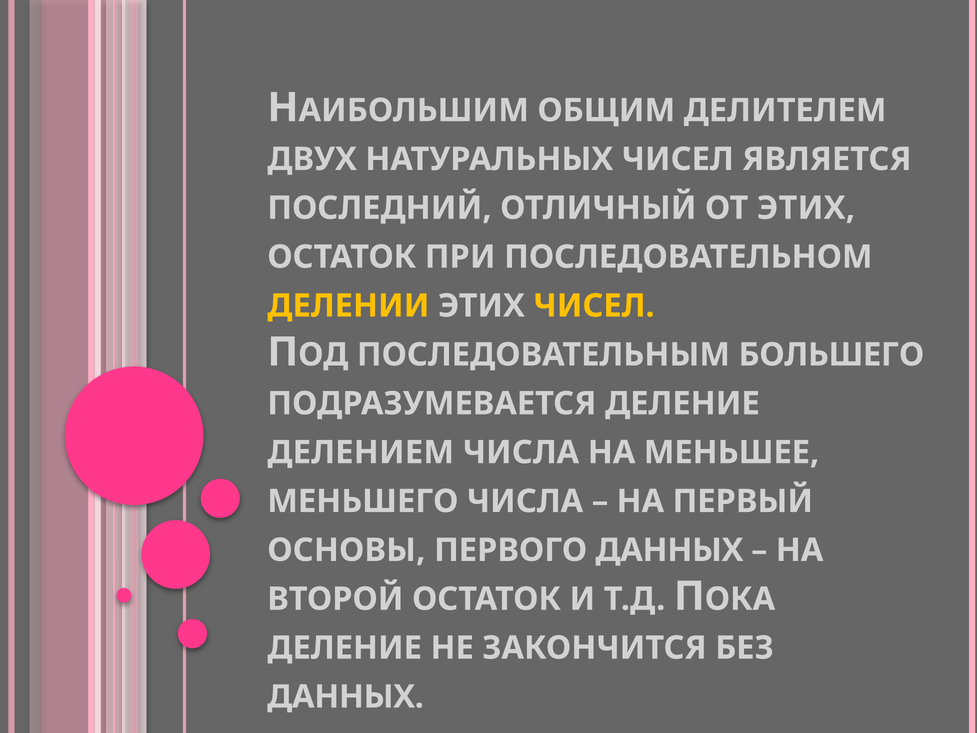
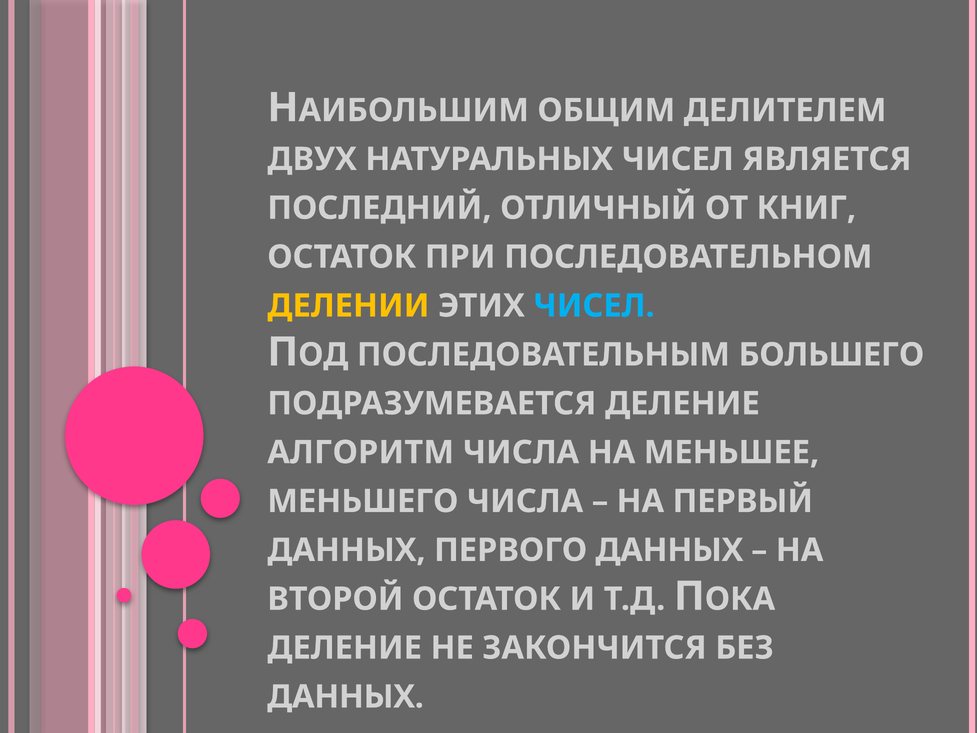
ОТ ЭТИХ: ЭТИХ -> КНИГ
ЧИСЕЛ at (594, 306) colour: yellow -> light blue
ДЕЛЕНИЕМ: ДЕЛЕНИЕМ -> АЛГОРИТМ
ОСНОВЫ at (346, 550): ОСНОВЫ -> ДАННЫХ
